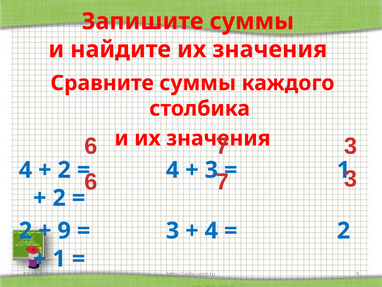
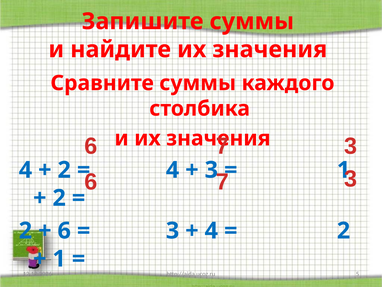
9 at (64, 230): 9 -> 6
